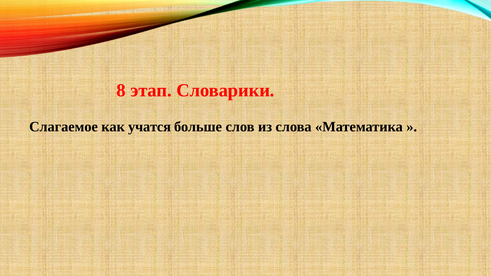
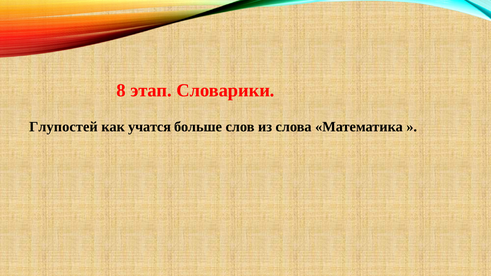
Слагаемое: Слагаемое -> Глупостей
